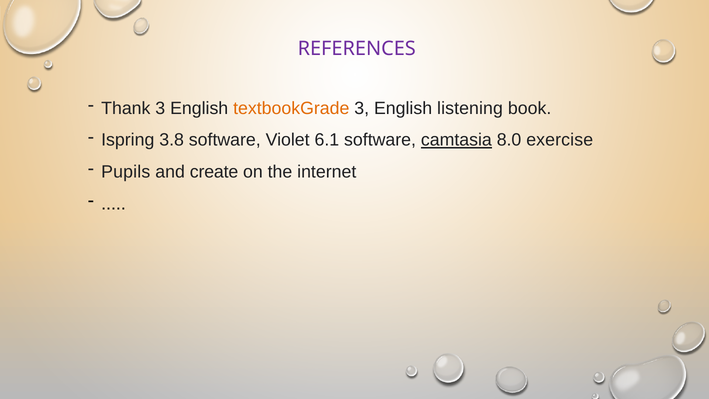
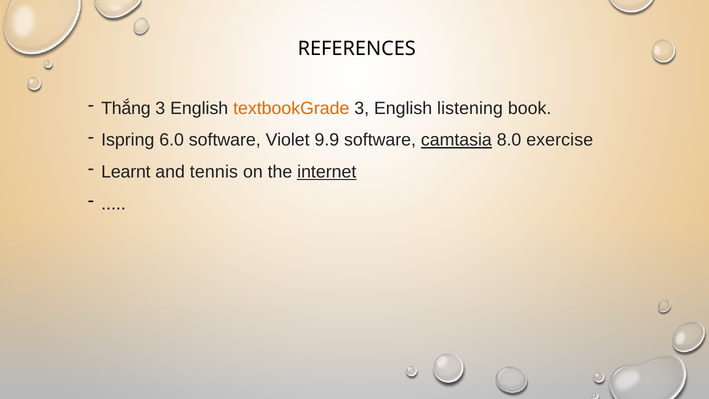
REFERENCES colour: purple -> black
Thank: Thank -> Thắng
3.8: 3.8 -> 6.0
6.1: 6.1 -> 9.9
Pupils: Pupils -> Learnt
create: create -> tennis
internet underline: none -> present
